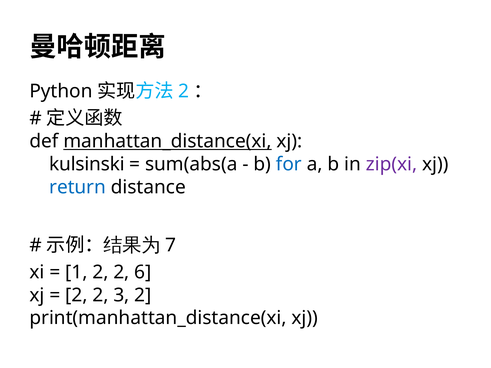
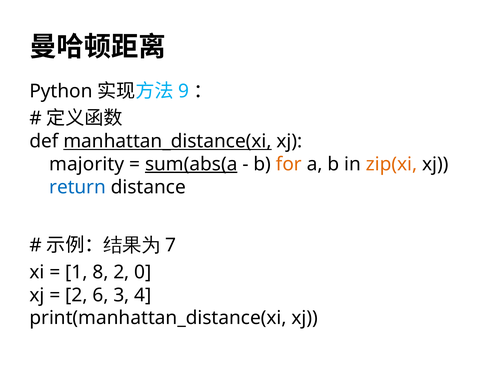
2 at (184, 91): 2 -> 9
kulsinski: kulsinski -> majority
sum(abs(a underline: none -> present
for colour: blue -> orange
zip(xi colour: purple -> orange
1 2: 2 -> 8
6: 6 -> 0
2 at (100, 295): 2 -> 6
3 2: 2 -> 4
